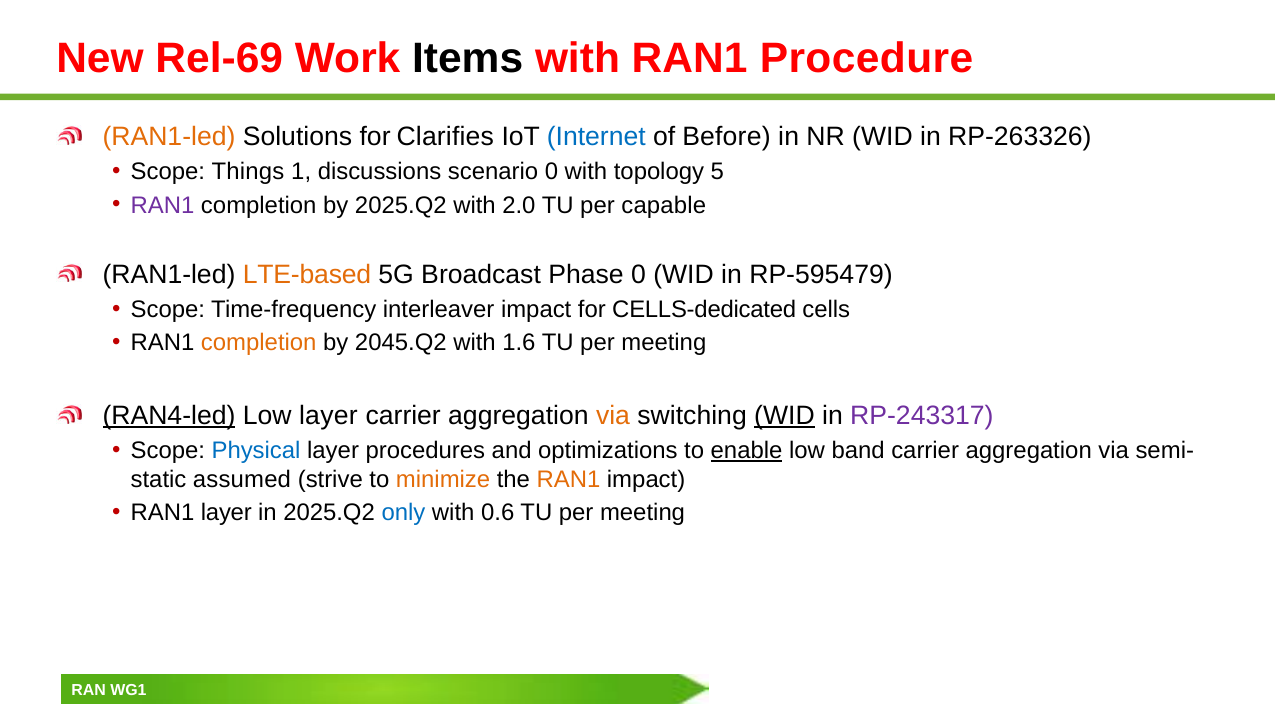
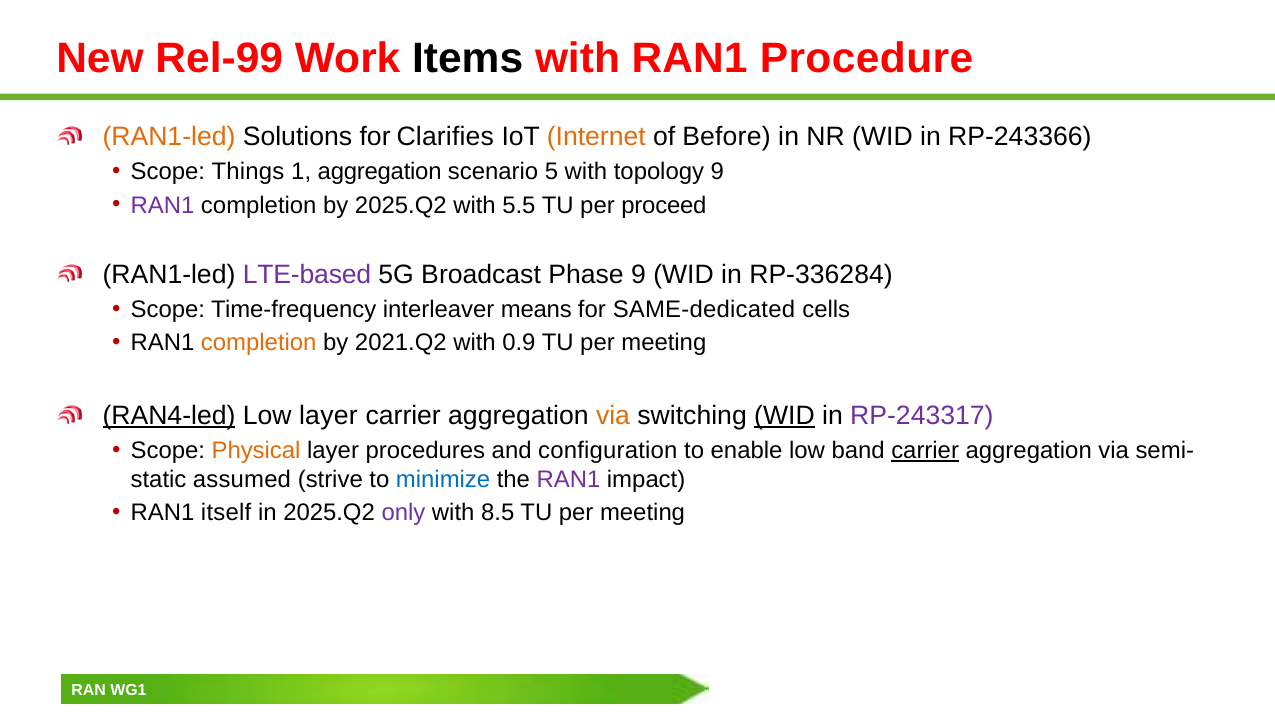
Rel-69: Rel-69 -> Rel-99
Internet colour: blue -> orange
RP-263326: RP-263326 -> RP-243366
1 discussions: discussions -> aggregation
scenario 0: 0 -> 5
topology 5: 5 -> 9
2.0: 2.0 -> 5.5
capable: capable -> proceed
LTE-based colour: orange -> purple
Phase 0: 0 -> 9
RP-595479: RP-595479 -> RP-336284
interleaver impact: impact -> means
CELLS-dedicated: CELLS-dedicated -> SAME-dedicated
2045.Q2: 2045.Q2 -> 2021.Q2
1.6: 1.6 -> 0.9
Physical colour: blue -> orange
optimizations: optimizations -> configuration
enable underline: present -> none
carrier at (925, 451) underline: none -> present
minimize colour: orange -> blue
RAN1 at (568, 479) colour: orange -> purple
RAN1 layer: layer -> itself
only colour: blue -> purple
0.6: 0.6 -> 8.5
